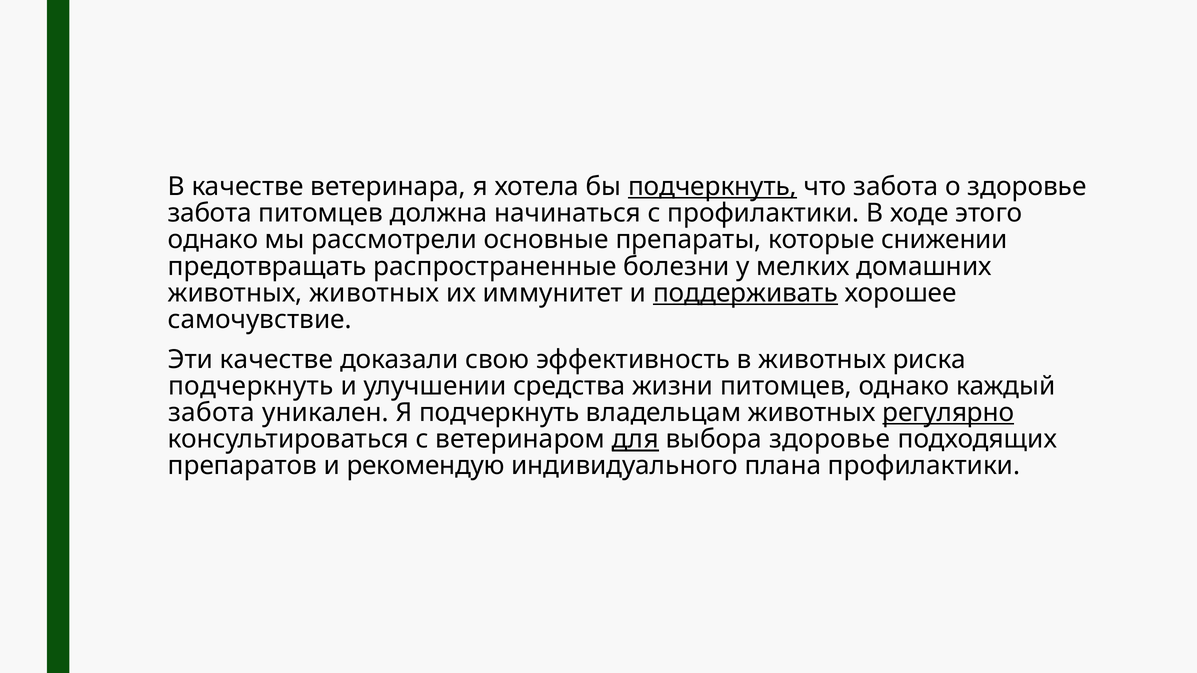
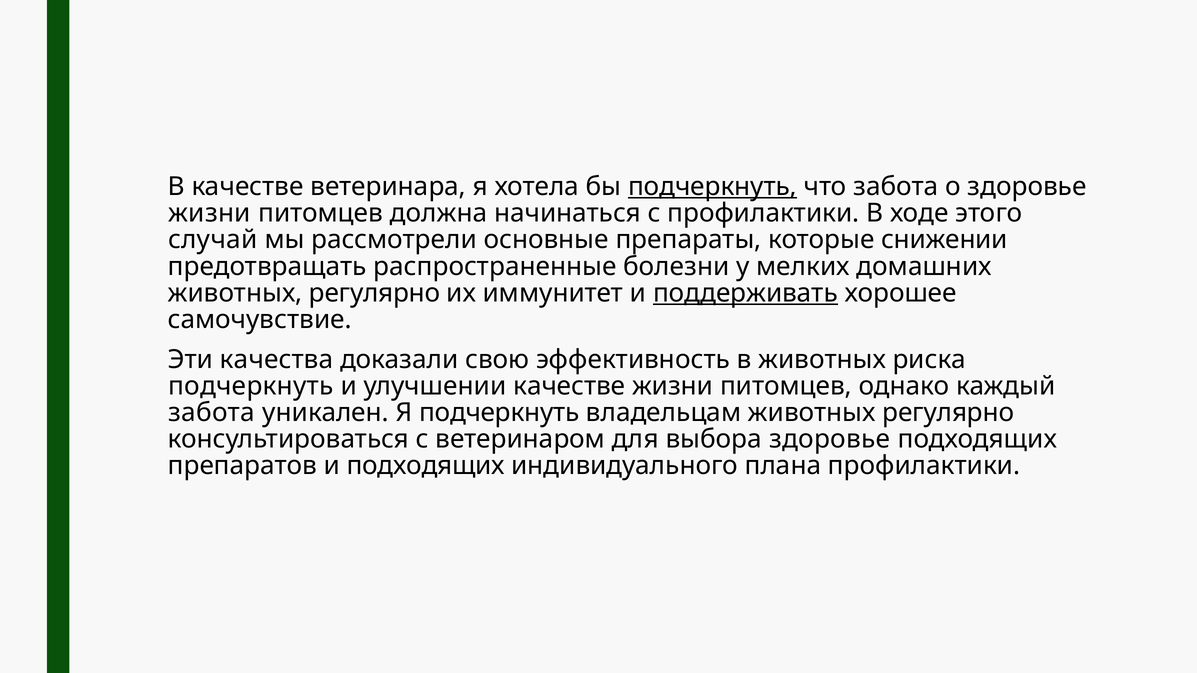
забота at (210, 213): забота -> жизни
однако at (213, 240): однако -> случай
животных at (374, 293): животных -> регулярно
Эти качестве: качестве -> качества
улучшении средства: средства -> качестве
регулярно at (948, 413) underline: present -> none
для underline: present -> none
и рекомендую: рекомендую -> подходящих
